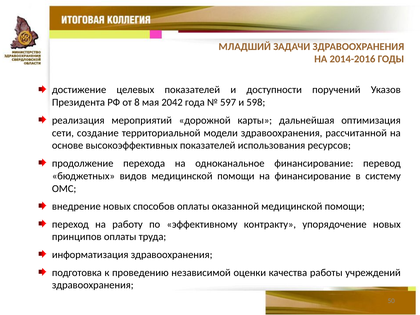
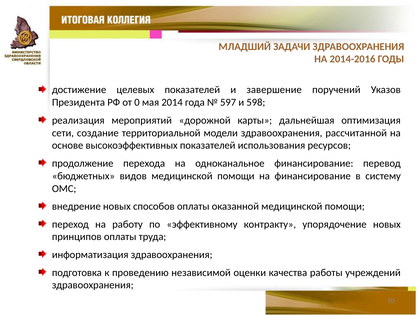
доступности: доступности -> завершение
8: 8 -> 0
2042: 2042 -> 2014
